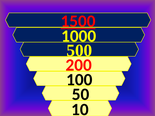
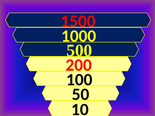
1500 underline: present -> none
